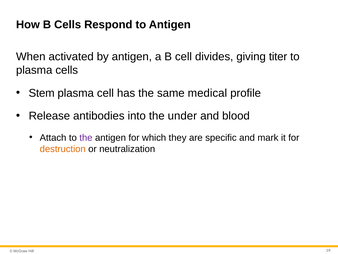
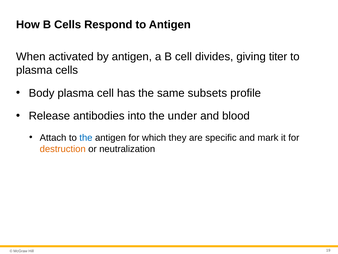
Stem: Stem -> Body
medical: medical -> subsets
the at (86, 137) colour: purple -> blue
